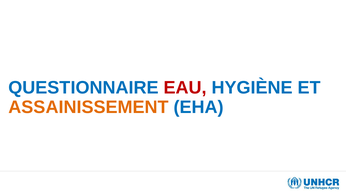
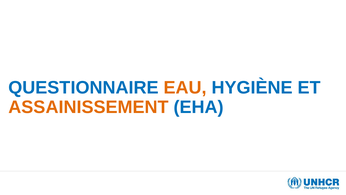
EAU colour: red -> orange
